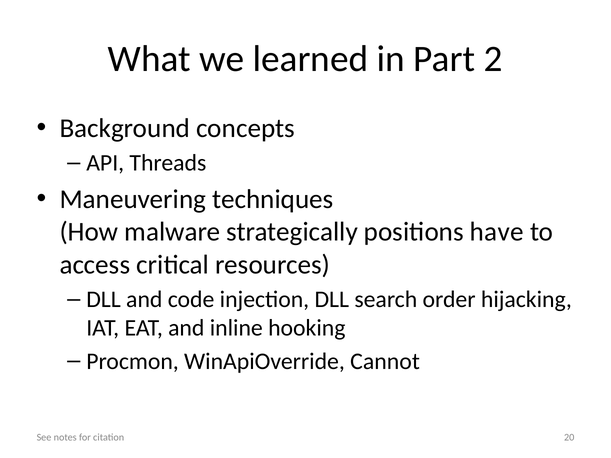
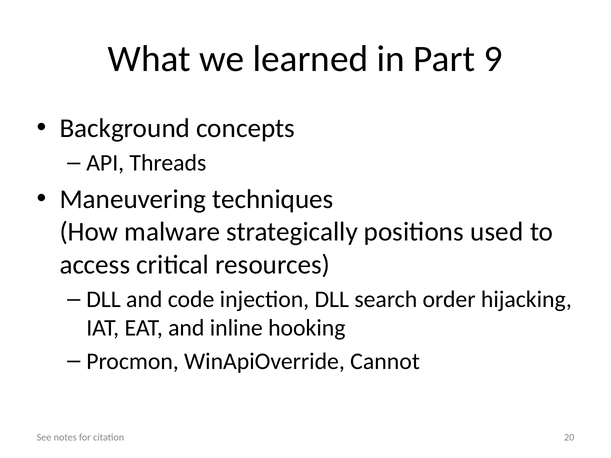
2: 2 -> 9
have: have -> used
